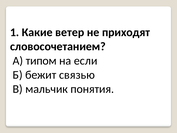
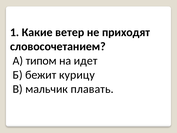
если: если -> идет
связью: связью -> курицу
понятия: понятия -> плавать
